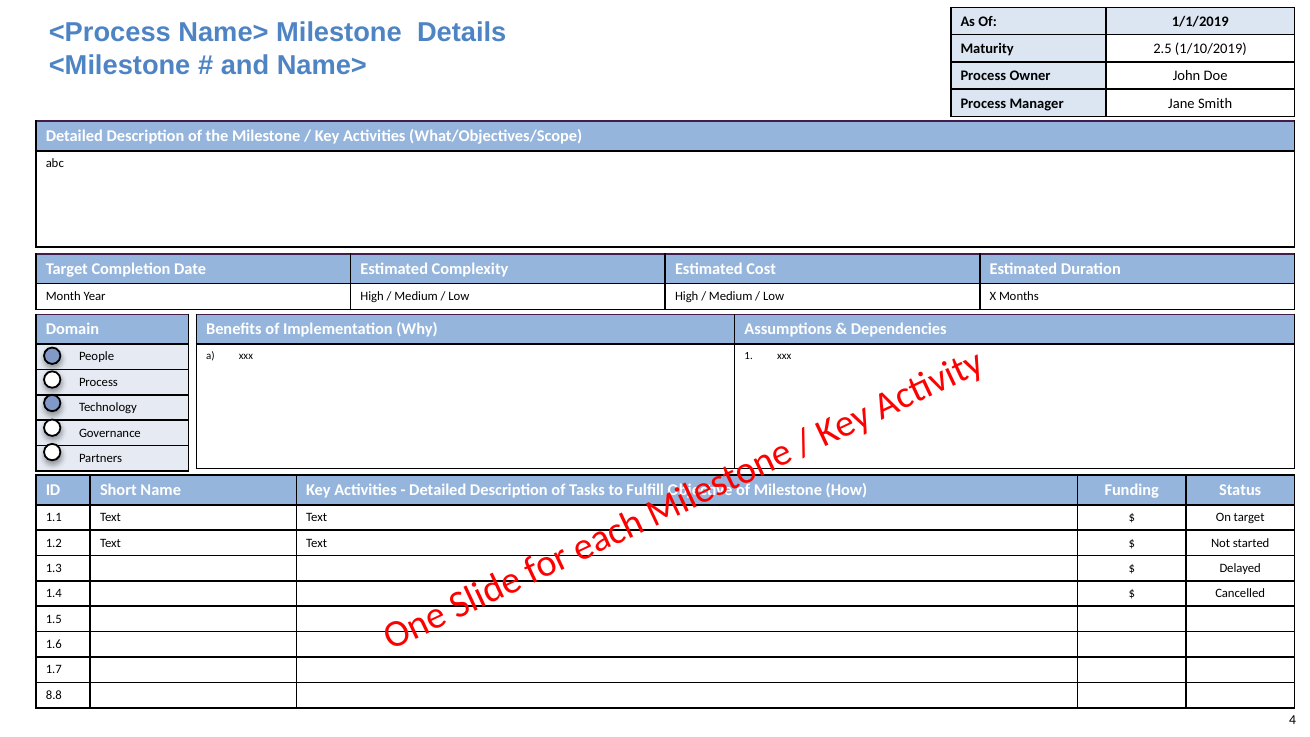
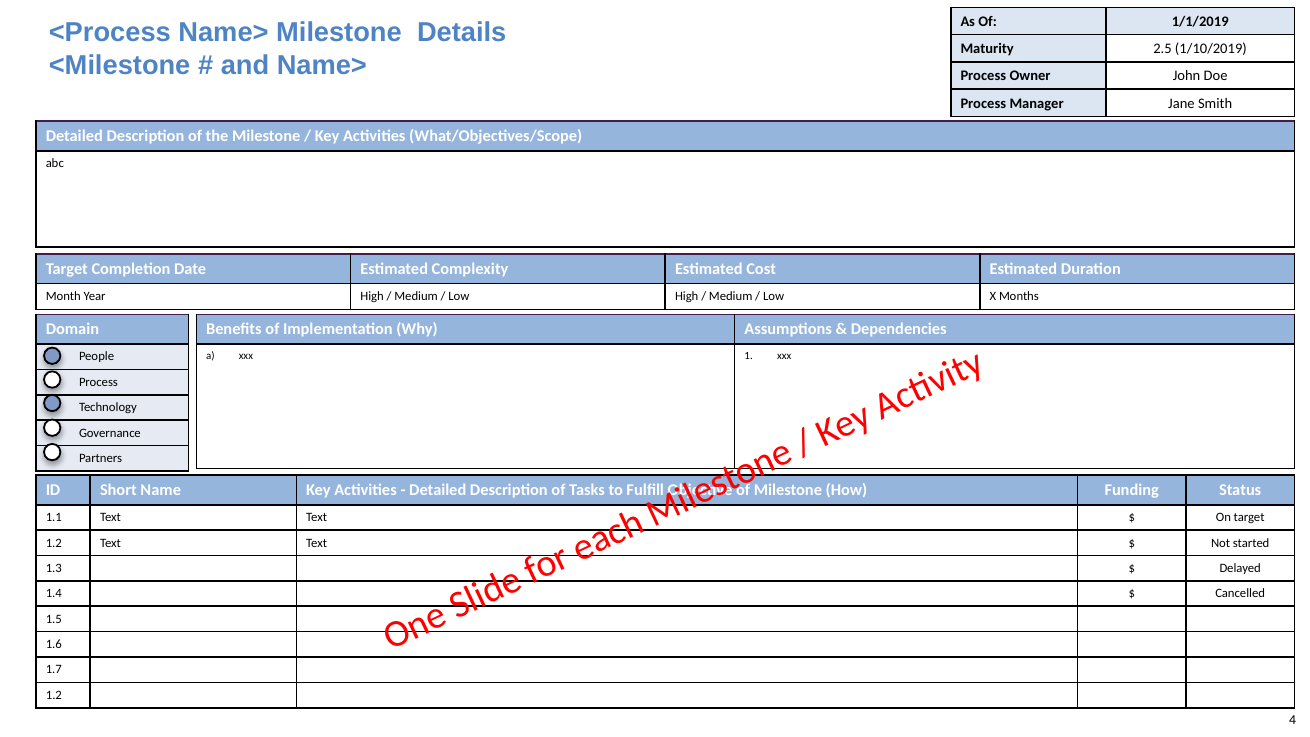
8.8 at (54, 695): 8.8 -> 1.2
